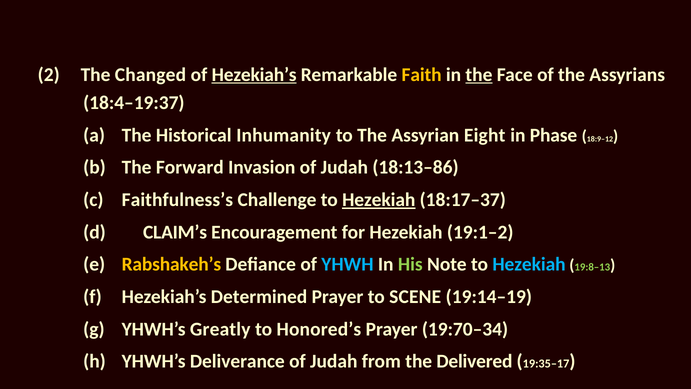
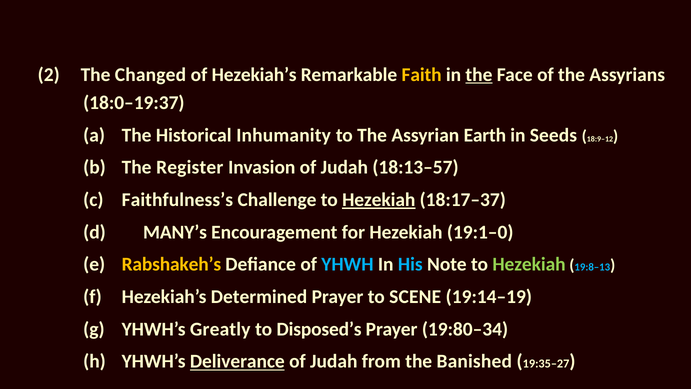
Hezekiah’s at (254, 75) underline: present -> none
18:4–19:37: 18:4–19:37 -> 18:0–19:37
Eight: Eight -> Earth
Phase: Phase -> Seeds
Forward: Forward -> Register
18:13–86: 18:13–86 -> 18:13–57
CLAIM’s: CLAIM’s -> MANY’s
19:1–2: 19:1–2 -> 19:1–0
His colour: light green -> light blue
Hezekiah at (529, 264) colour: light blue -> light green
19:8–13 colour: light green -> light blue
Honored’s: Honored’s -> Disposed’s
19:70–34: 19:70–34 -> 19:80–34
Deliverance underline: none -> present
Delivered: Delivered -> Banished
19:35–17: 19:35–17 -> 19:35–27
